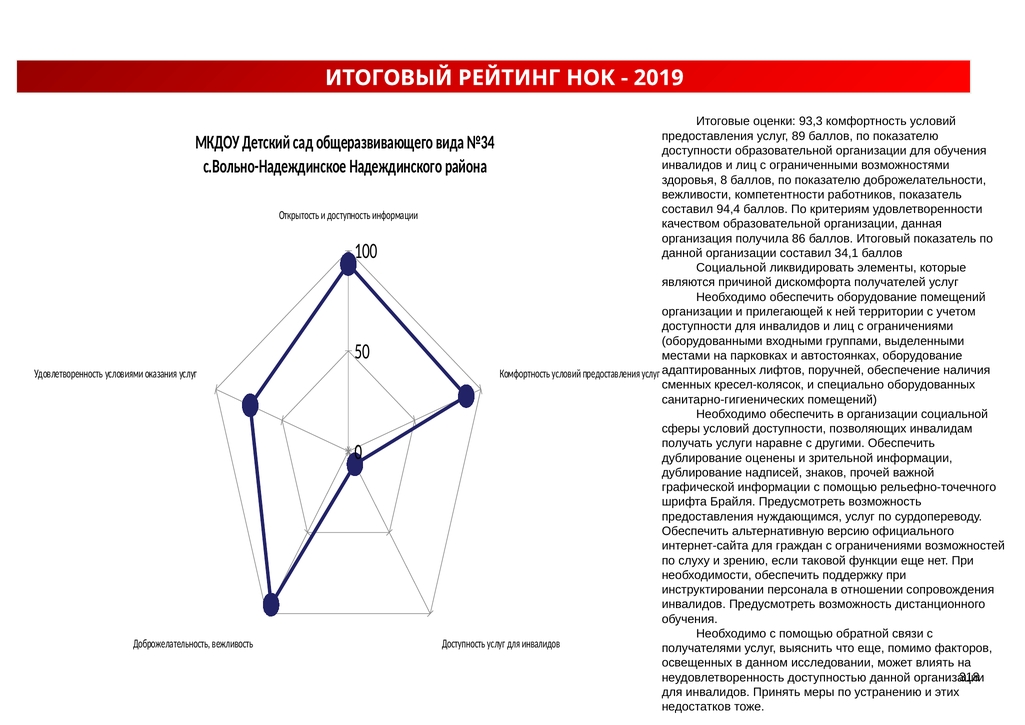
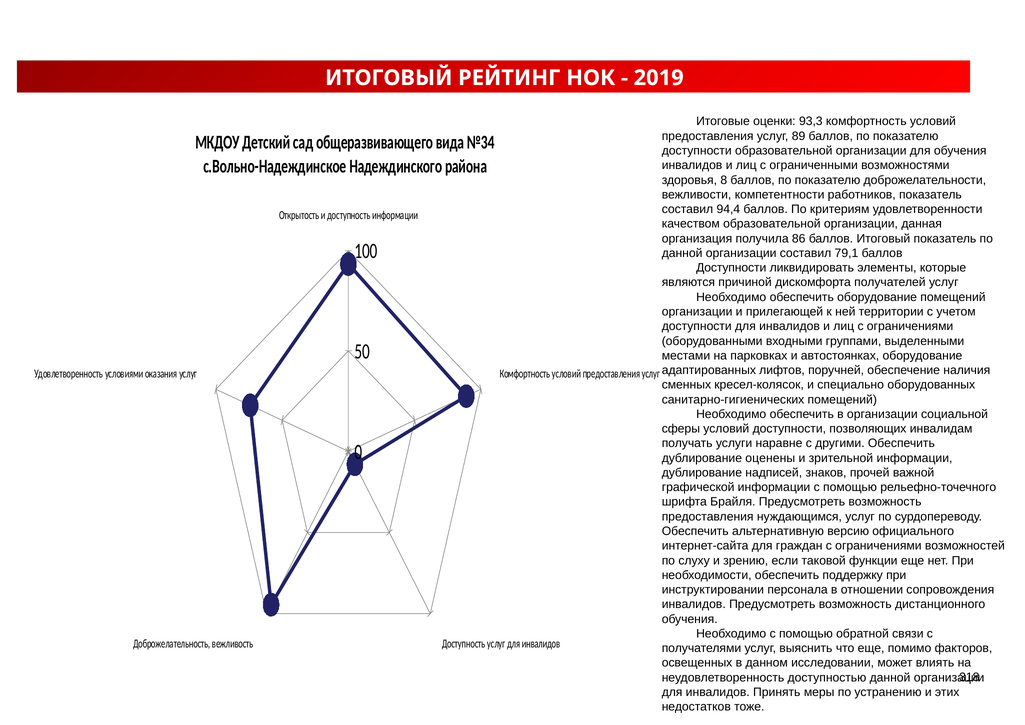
34,1: 34,1 -> 79,1
Социальной at (731, 268): Социальной -> Доступности
